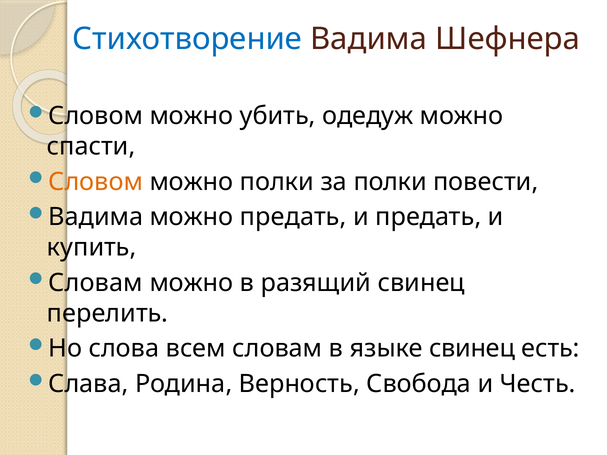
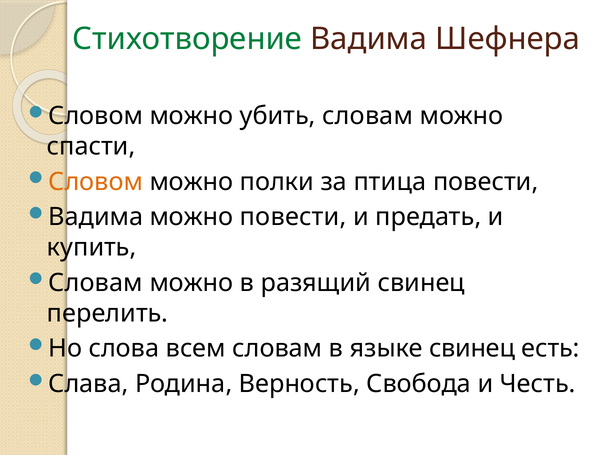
Стихотворение colour: blue -> green
убить одедуж: одедуж -> словам
за полки: полки -> птица
можно предать: предать -> повести
